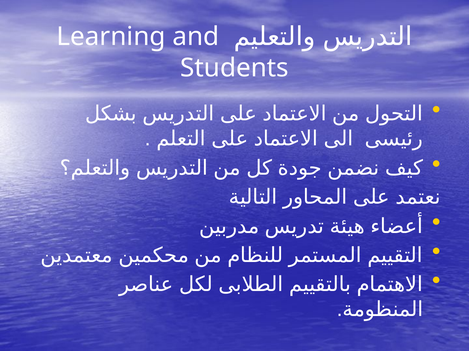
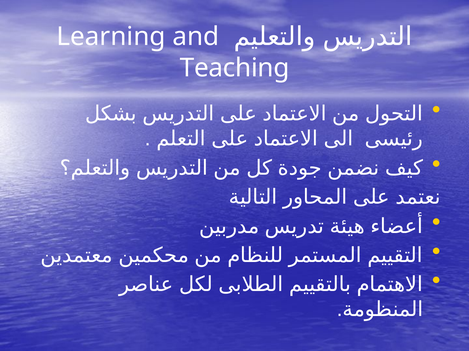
Students: Students -> Teaching
